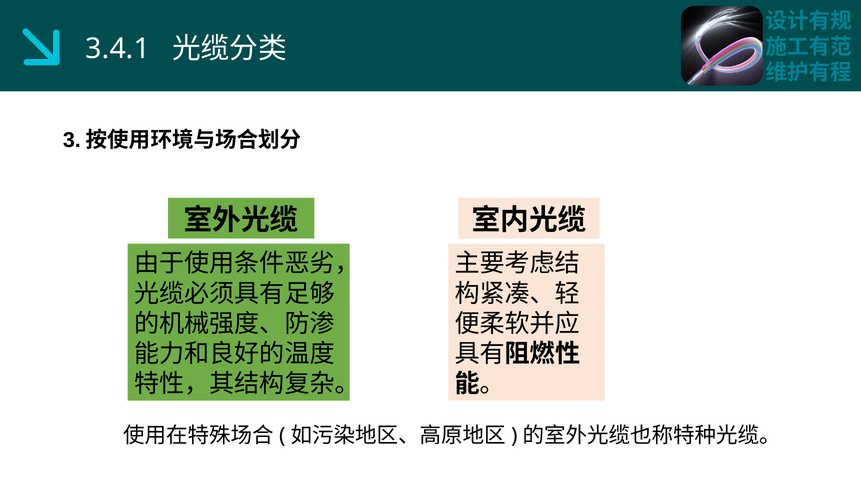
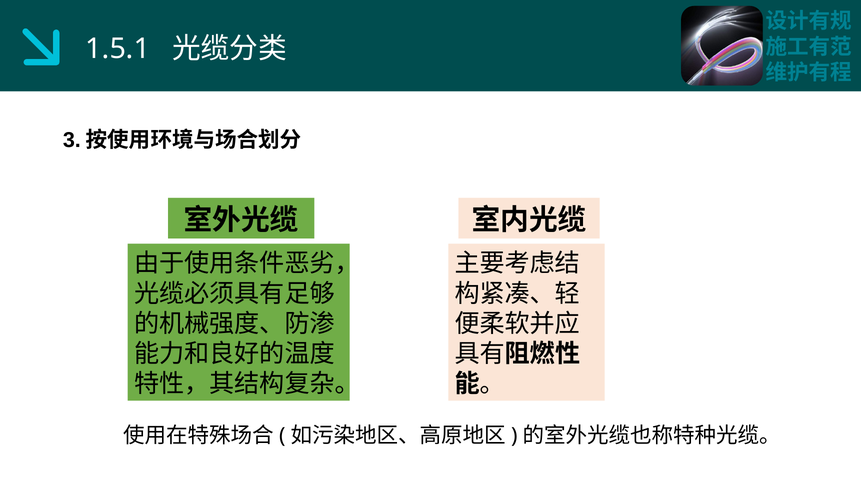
3.4.1: 3.4.1 -> 1.5.1
